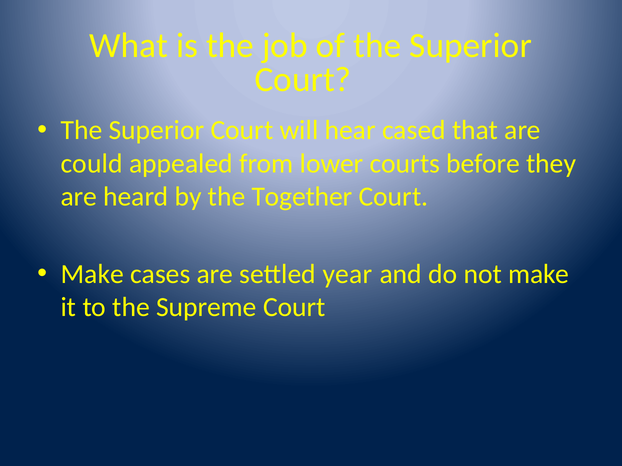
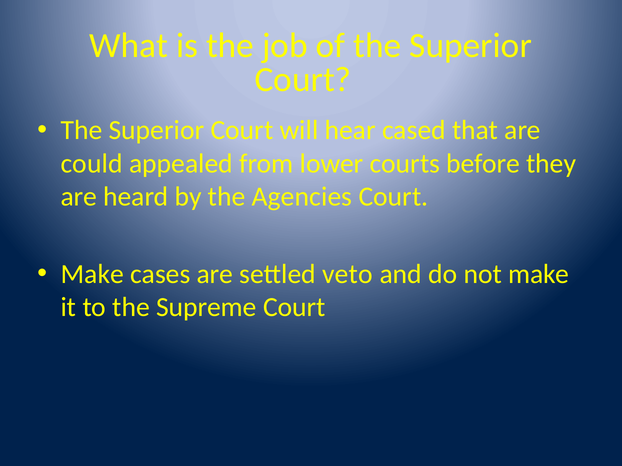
Together: Together -> Agencies
year: year -> veto
